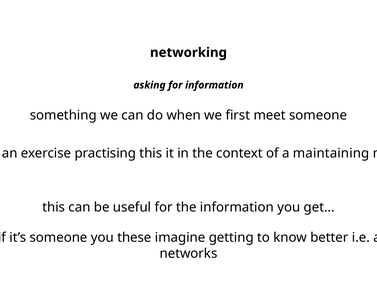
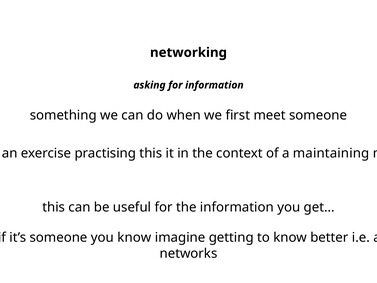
you these: these -> know
